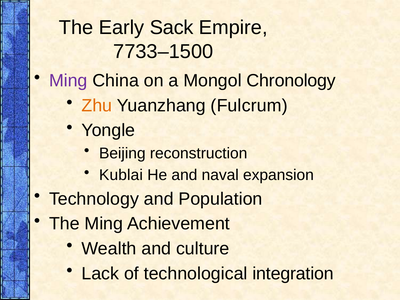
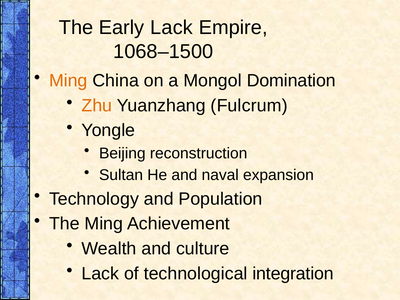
Early Sack: Sack -> Lack
7733–1500: 7733–1500 -> 1068–1500
Ming at (68, 81) colour: purple -> orange
Chronology: Chronology -> Domination
Kublai: Kublai -> Sultan
